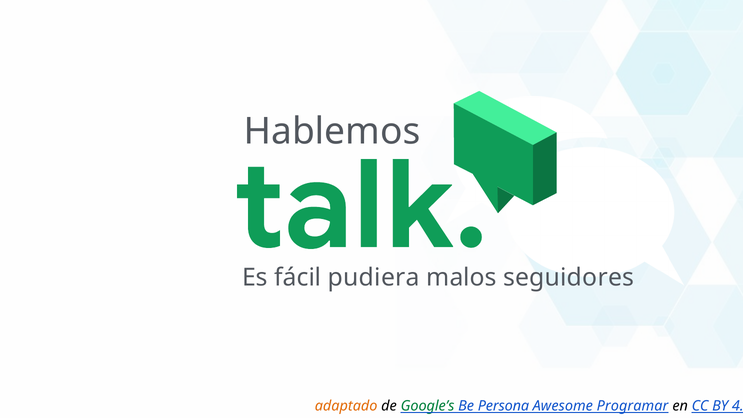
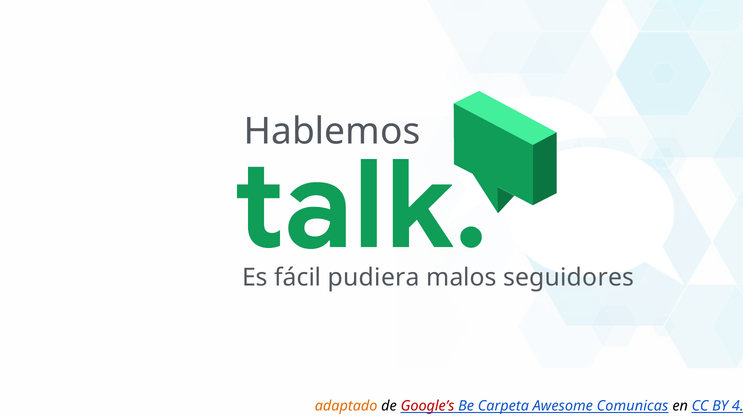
Google’s colour: green -> red
Persona: Persona -> Carpeta
Programar: Programar -> Comunicas
